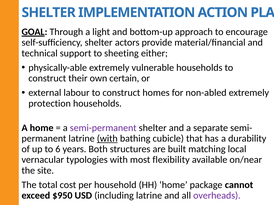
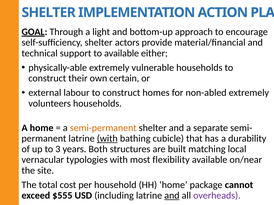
to sheeting: sheeting -> available
protection: protection -> volunteers
semi-permanent colour: purple -> orange
6: 6 -> 3
$950: $950 -> $555
and at (172, 196) underline: none -> present
